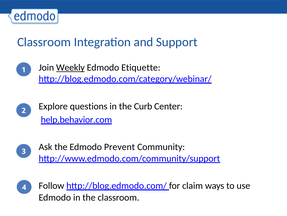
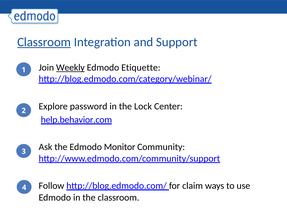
Classroom at (44, 42) underline: none -> present
questions: questions -> password
Curb: Curb -> Lock
Prevent: Prevent -> Monitor
